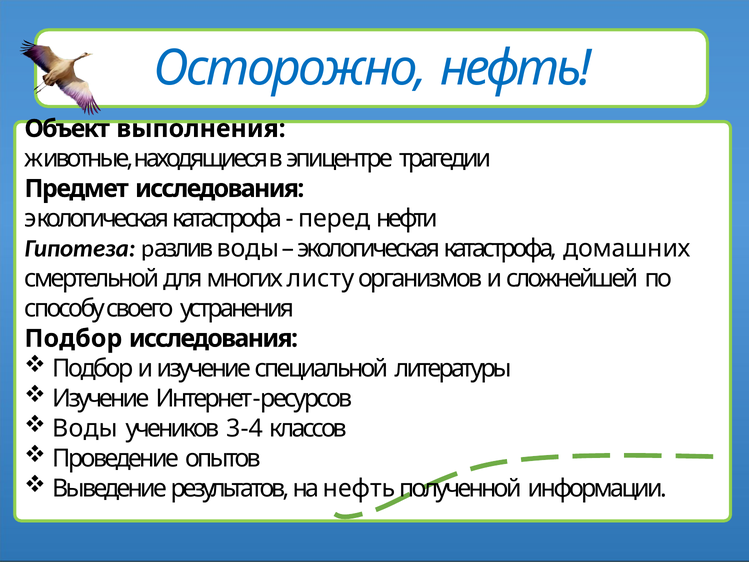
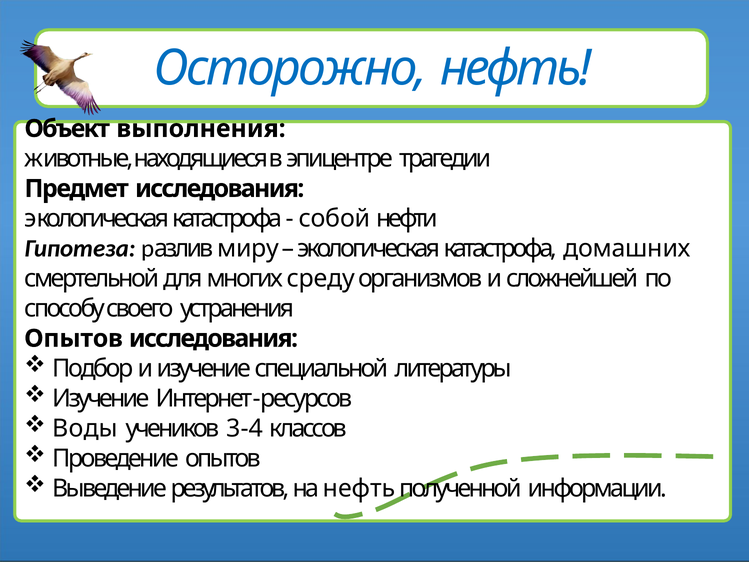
перед: перед -> собой
воды at (248, 248): воды -> миру
листу: листу -> среду
Подбор at (73, 338): Подбор -> Опытов
